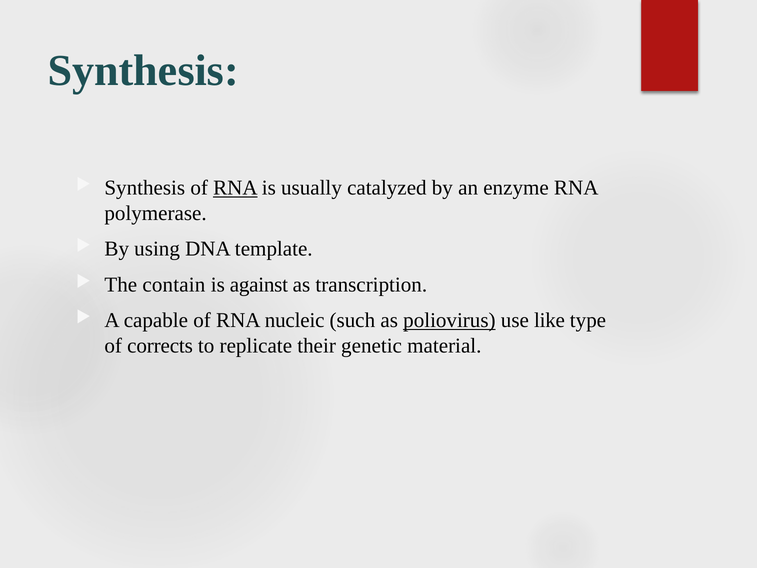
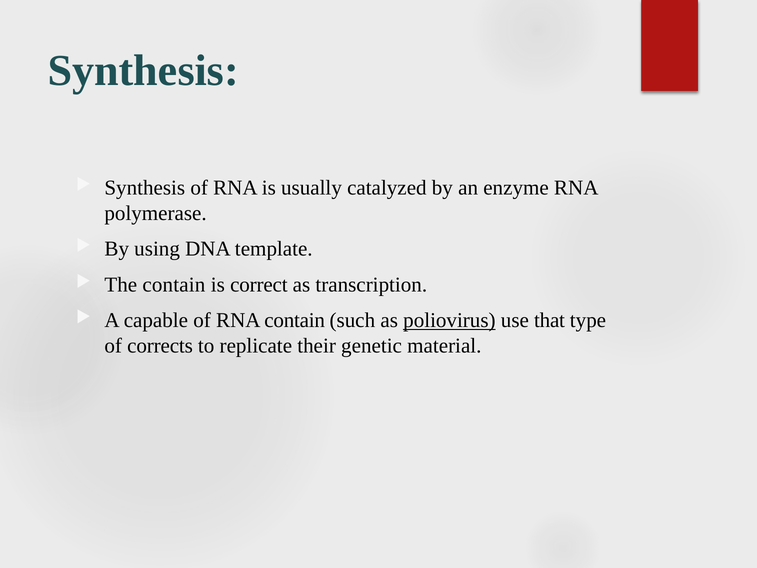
RNA at (235, 188) underline: present -> none
against: against -> correct
RNA nucleic: nucleic -> contain
like: like -> that
